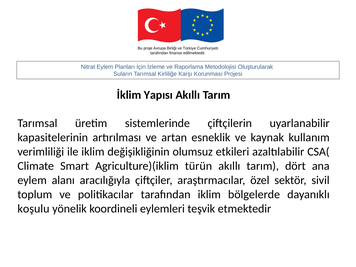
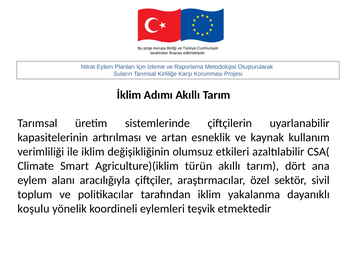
Yapısı: Yapısı -> Adımı
bölgelerde: bölgelerde -> yakalanma
